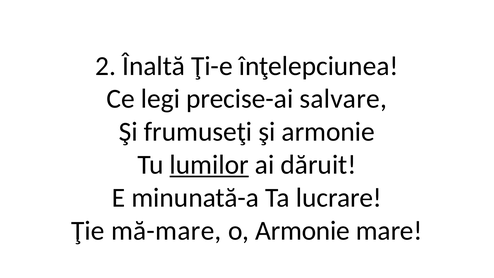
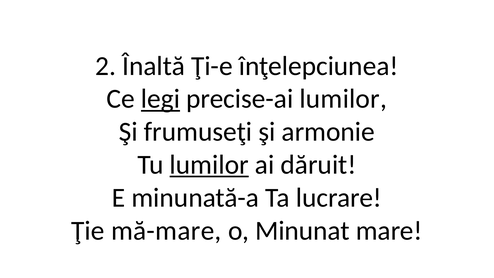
legi underline: none -> present
precise-ai salvare: salvare -> lumilor
o Armonie: Armonie -> Minunat
